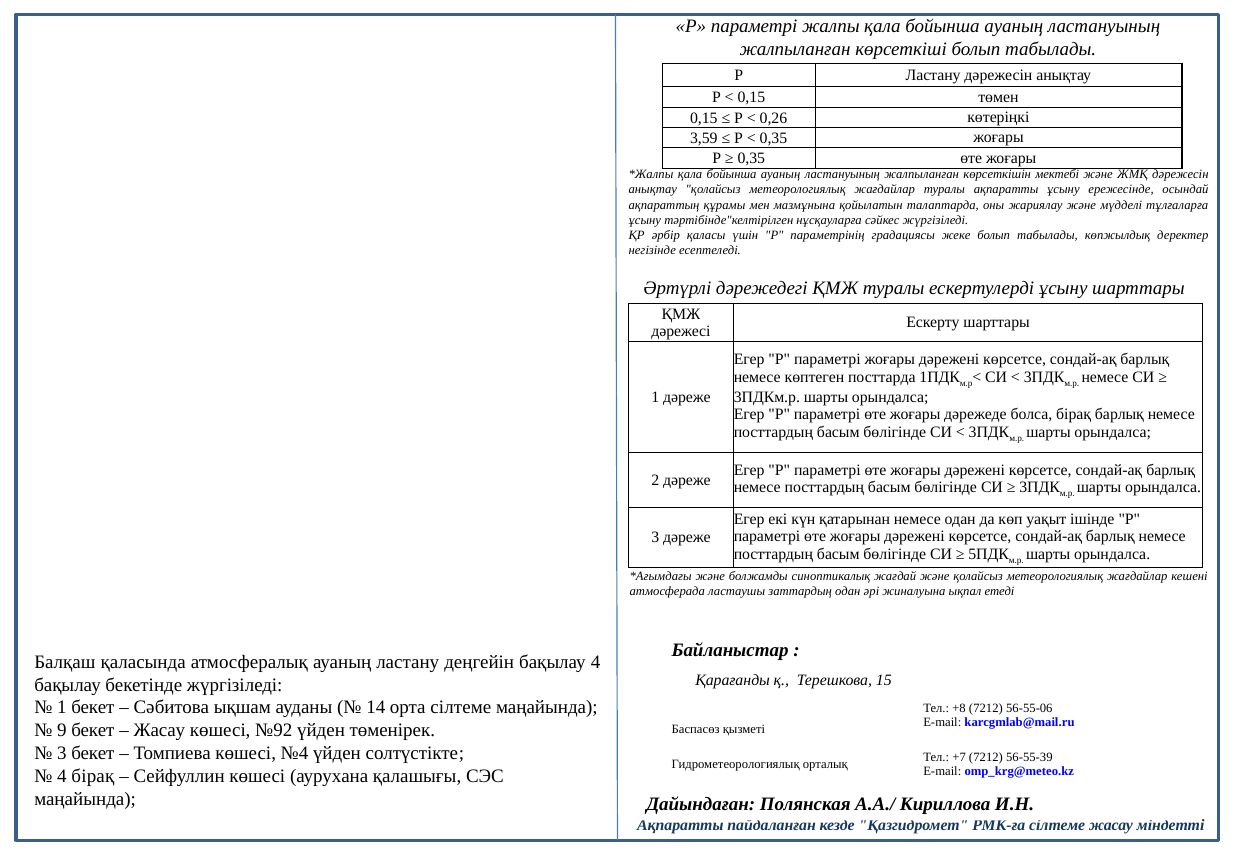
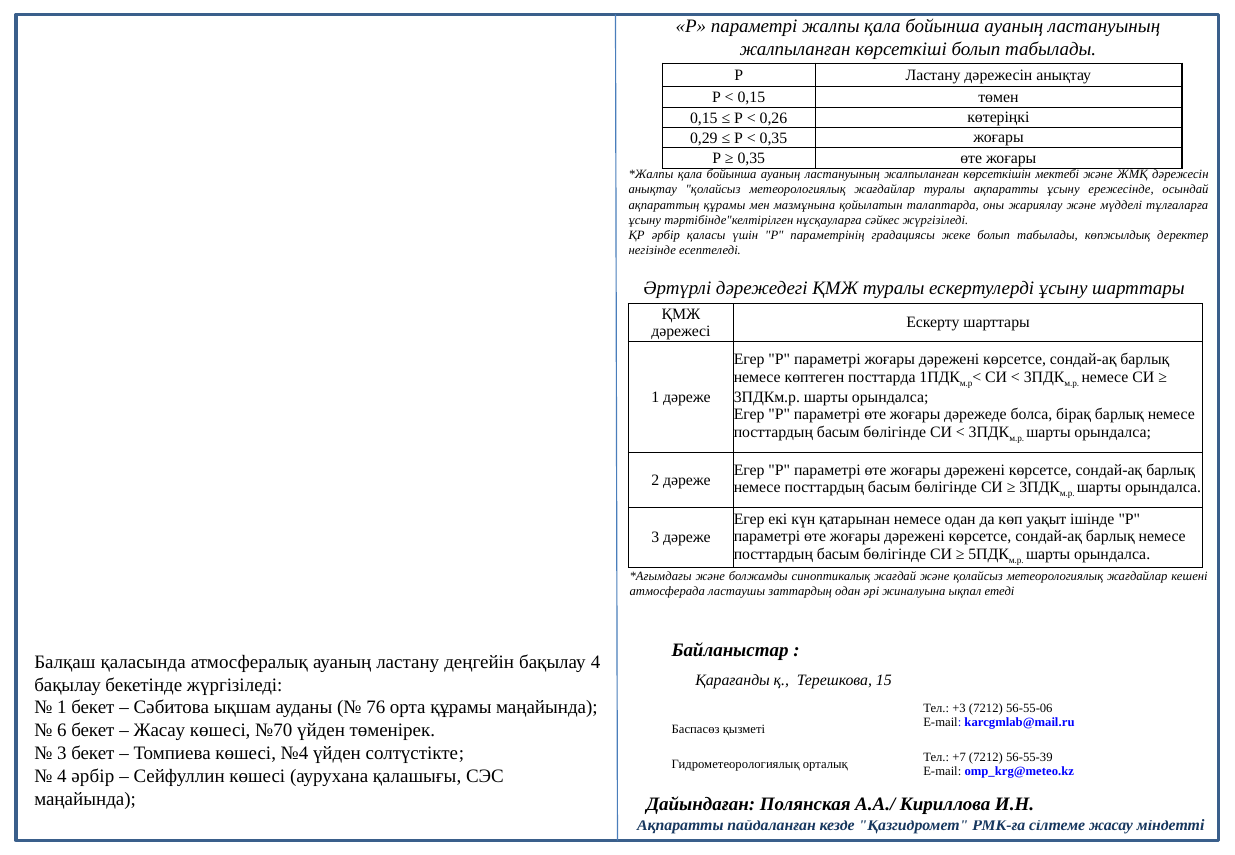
3,59: 3,59 -> 0,29
14: 14 -> 76
орта сілтеме: сілтеме -> құрамы
+8: +8 -> +3
9: 9 -> 6
№92: №92 -> №70
4 бірақ: бірақ -> әрбір
